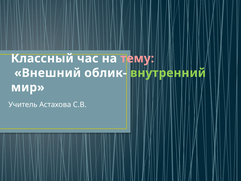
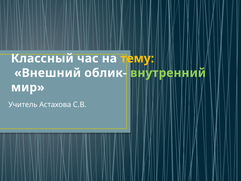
тему colour: pink -> yellow
